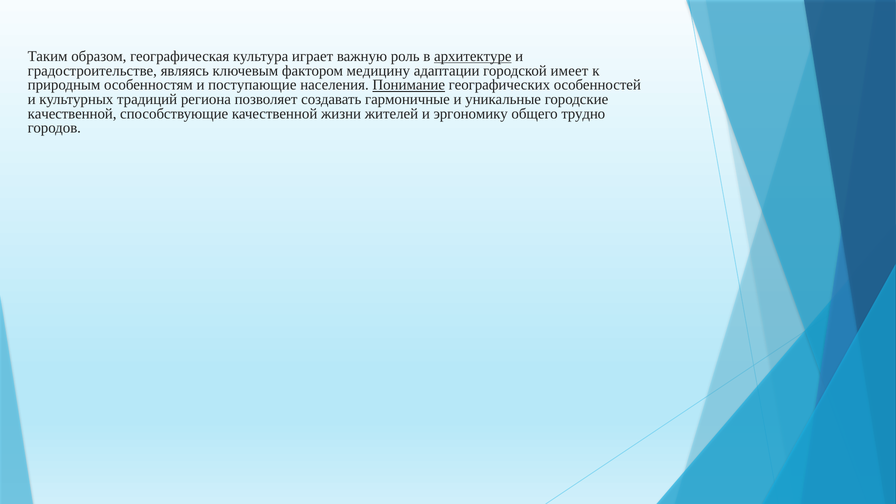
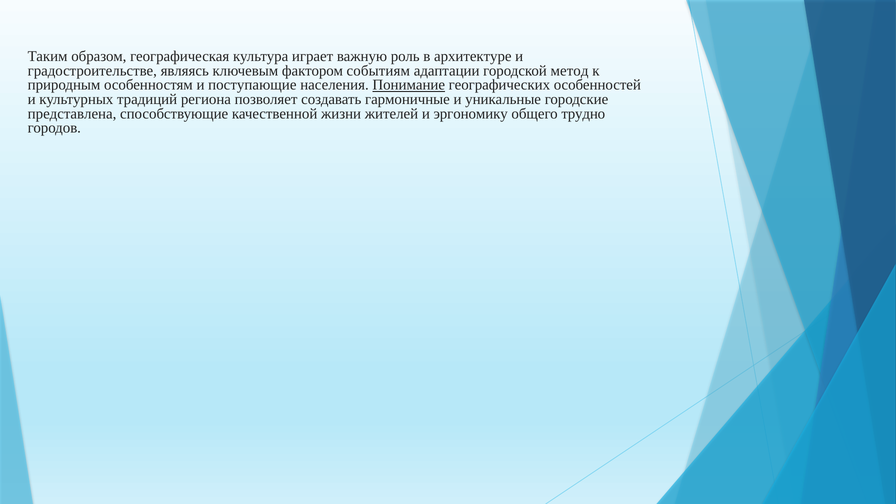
архитектуре underline: present -> none
медицину: медицину -> событиям
имеет: имеет -> метод
качественной at (72, 114): качественной -> представлена
